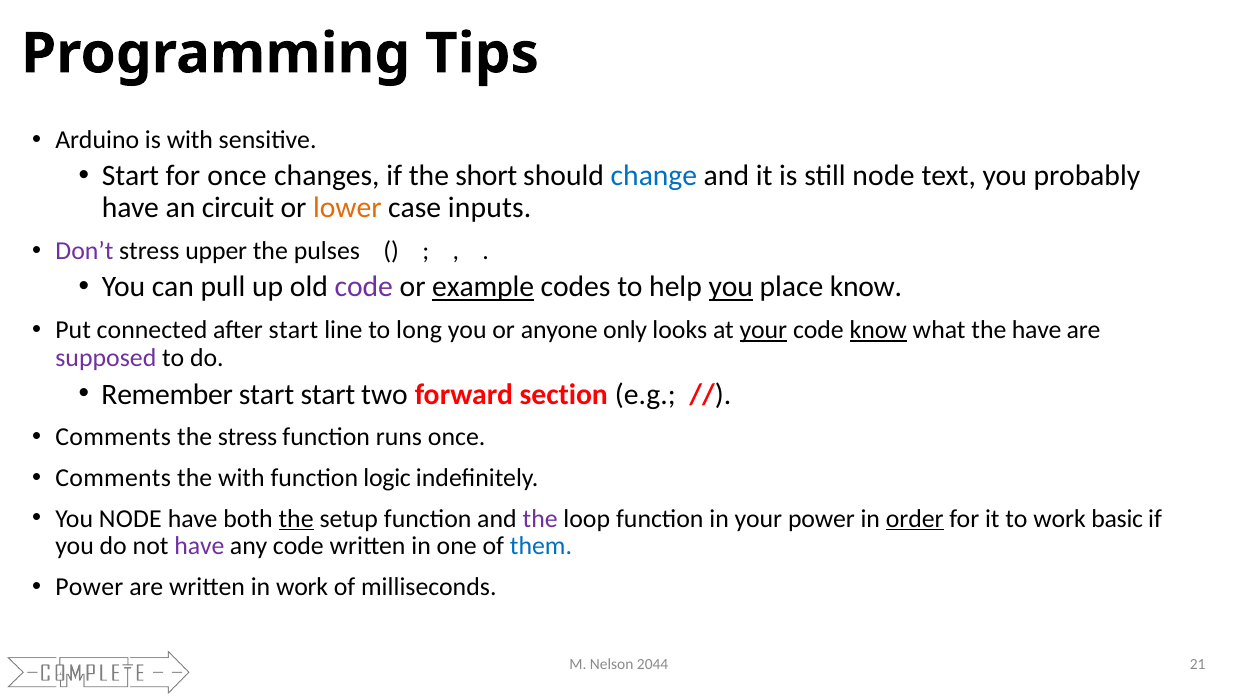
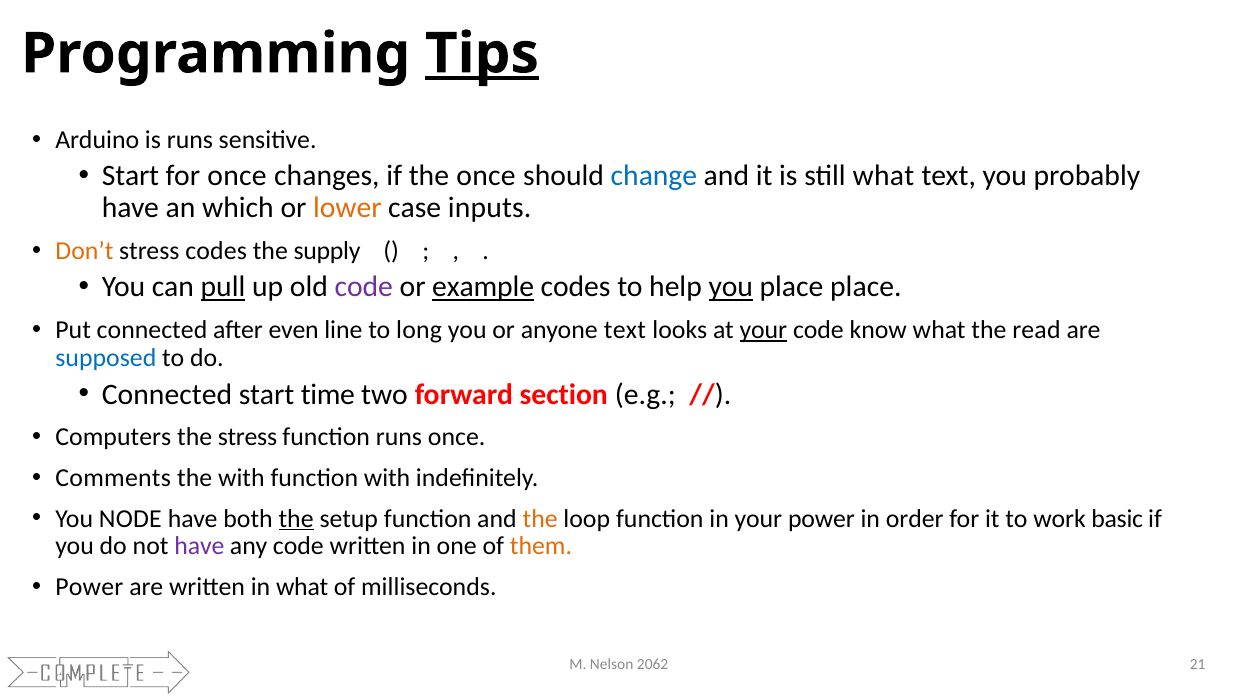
Tips underline: none -> present
is with: with -> runs
the short: short -> once
still node: node -> what
circuit: circuit -> which
Don’t colour: purple -> orange
stress upper: upper -> codes
pulses: pulses -> supply
pull underline: none -> present
place know: know -> place
after start: start -> even
anyone only: only -> text
know at (878, 330) underline: present -> none
the have: have -> read
supposed colour: purple -> blue
Remember at (167, 394): Remember -> Connected
start start: start -> time
Comments at (113, 437): Comments -> Computers
function logic: logic -> with
the at (540, 519) colour: purple -> orange
order underline: present -> none
them colour: blue -> orange
in work: work -> what
2044: 2044 -> 2062
